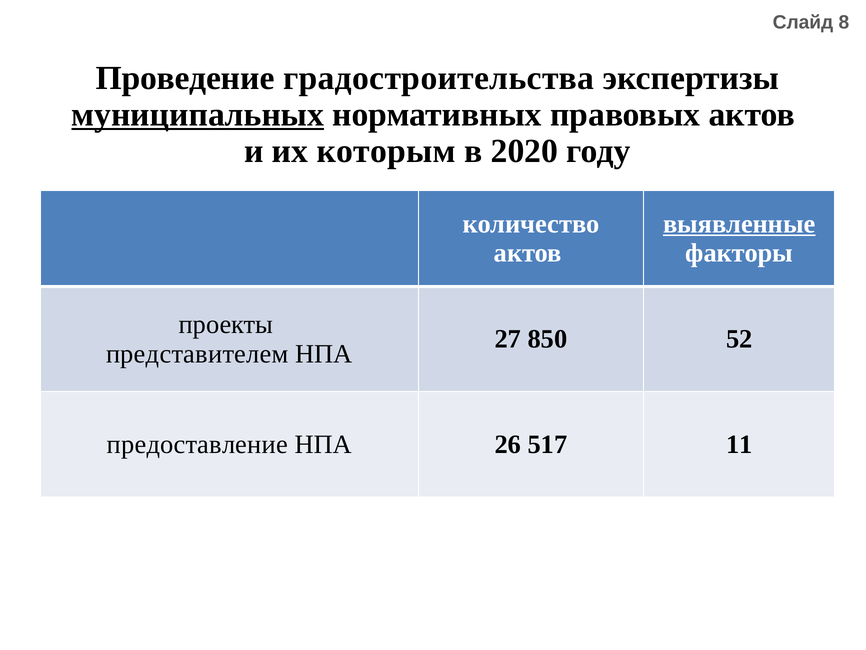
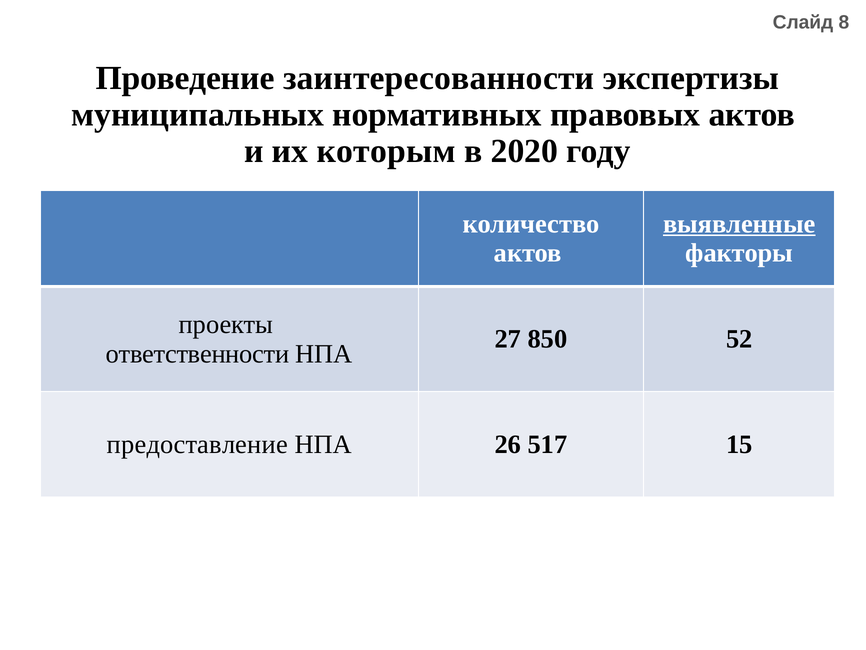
градостроительства: градостроительства -> заинтересованности
муниципальных underline: present -> none
представителем: представителем -> ответственности
11: 11 -> 15
